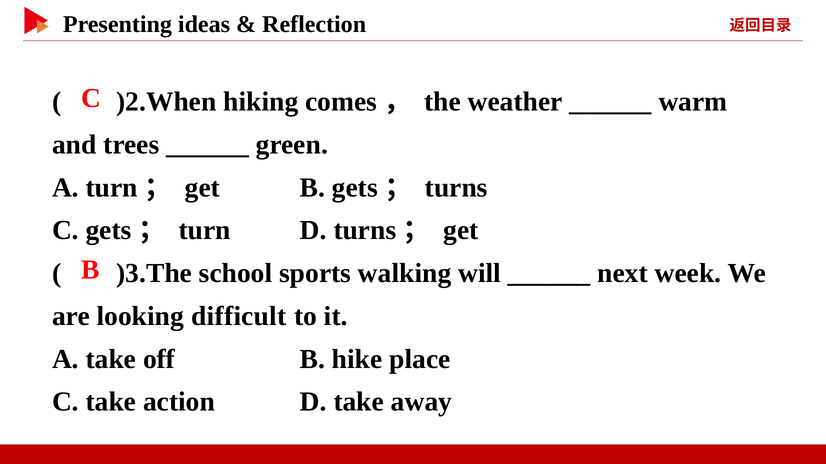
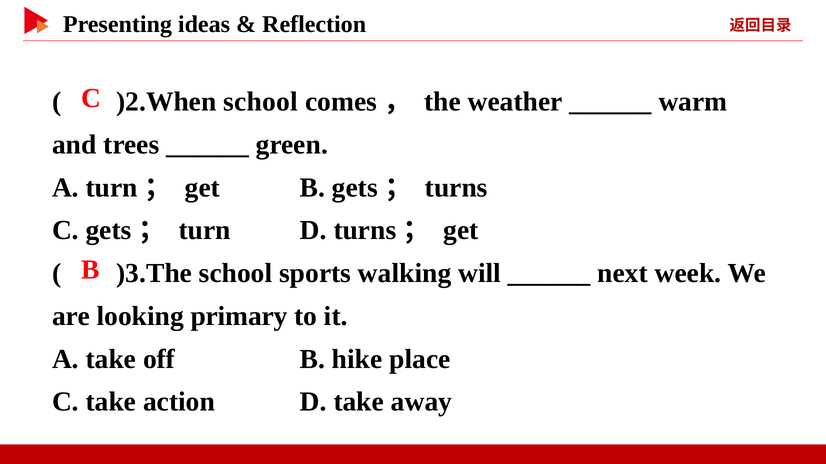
)2.When hiking: hiking -> school
difficult: difficult -> primary
